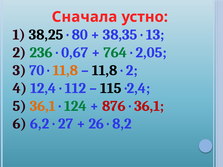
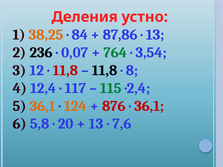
Сначала: Сначала -> Деления
38,25 colour: black -> orange
80: 80 -> 84
38,35: 38,35 -> 87,86
236 colour: green -> black
0,67: 0,67 -> 0,07
2,05: 2,05 -> 3,54
70: 70 -> 12
11,8 at (65, 70) colour: orange -> red
2 at (132, 70): 2 -> 8
112: 112 -> 117
115 colour: black -> green
124 colour: green -> orange
6,2: 6,2 -> 5,8
27: 27 -> 20
26 at (96, 124): 26 -> 13
8,2: 8,2 -> 7,6
